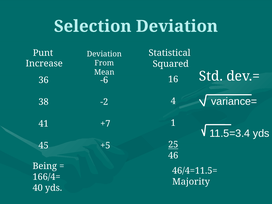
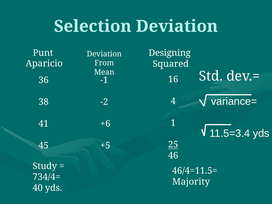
Statistical: Statistical -> Designing
Increase: Increase -> Aparicio
-6: -6 -> -1
+7: +7 -> +6
Being: Being -> Study
166/4=: 166/4= -> 734/4=
